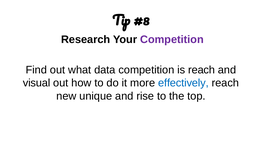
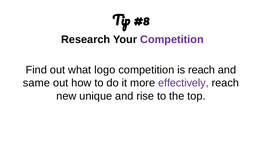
data: data -> logo
visual: visual -> same
effectively colour: blue -> purple
